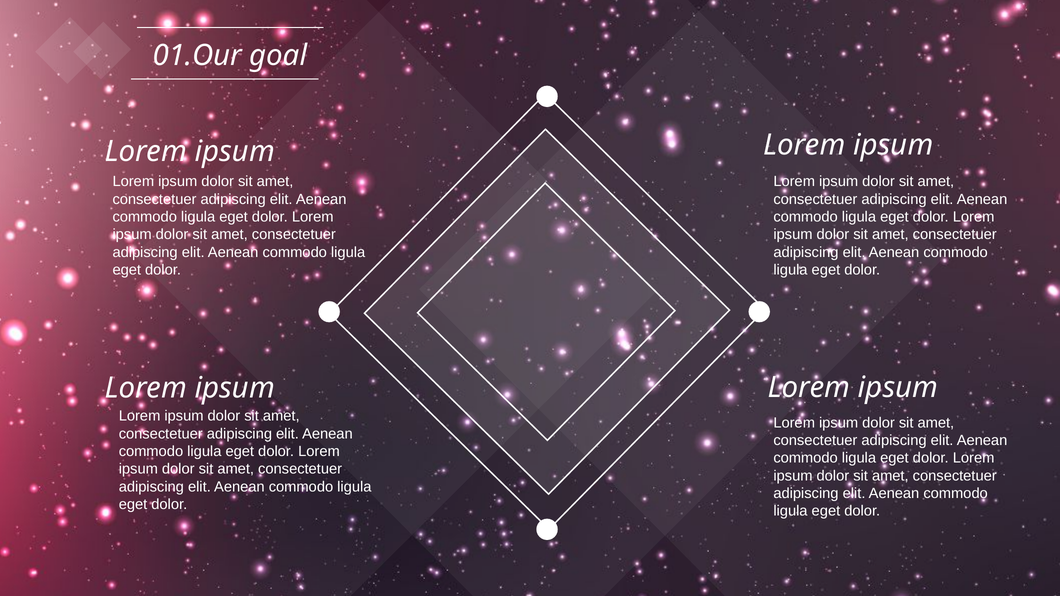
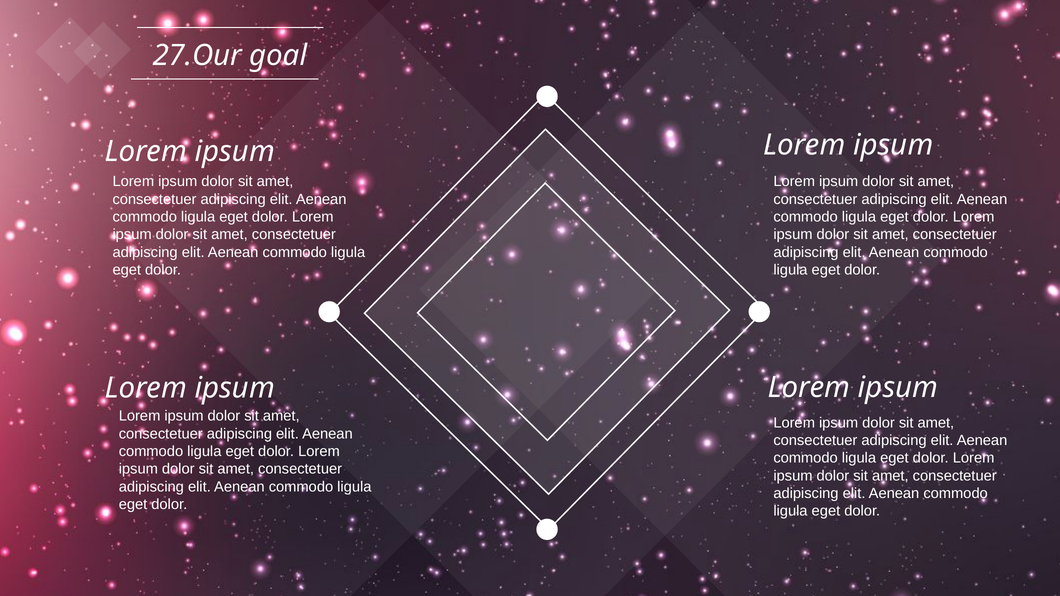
01.Our: 01.Our -> 27.Our
